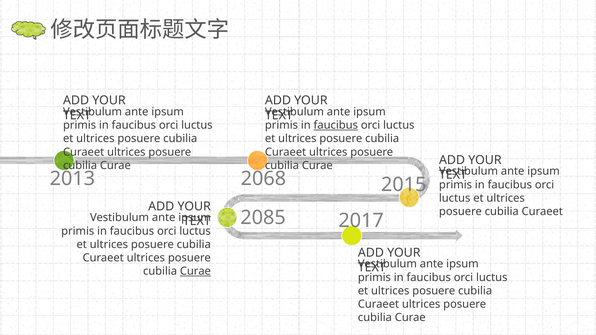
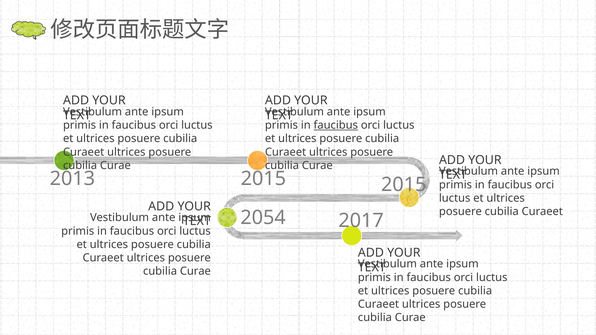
2013 2068: 2068 -> 2015
2085: 2085 -> 2054
Curae at (195, 271) underline: present -> none
